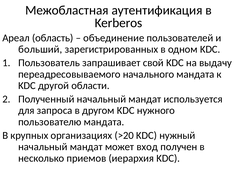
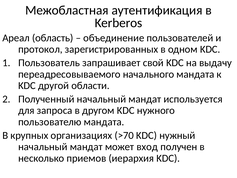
больший: больший -> протокол
>20: >20 -> >70
